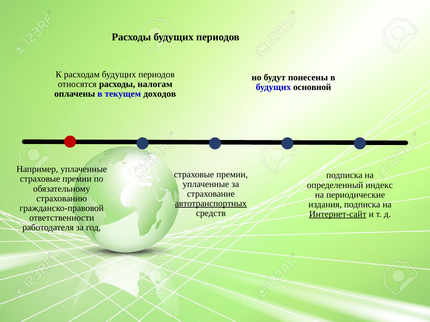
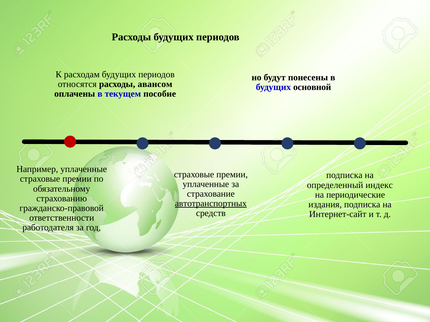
налогам: налогам -> авансом
доходов: доходов -> пособие
Интернет-сайт underline: present -> none
